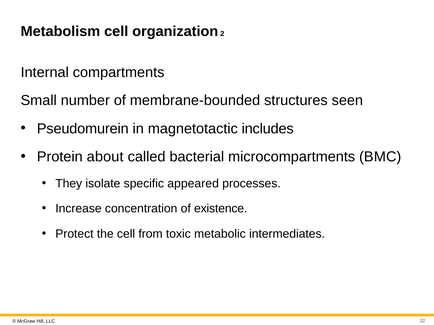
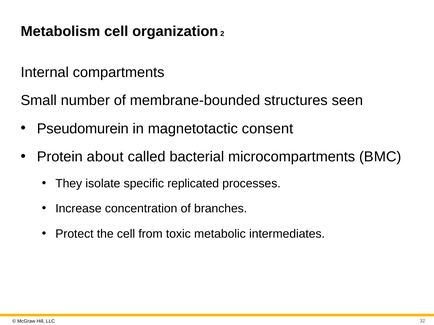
includes: includes -> consent
appeared: appeared -> replicated
existence: existence -> branches
